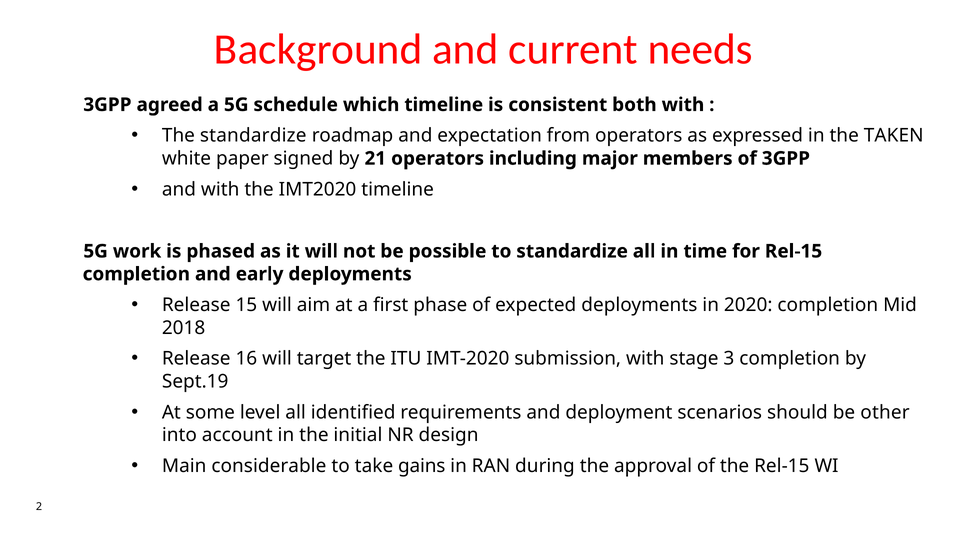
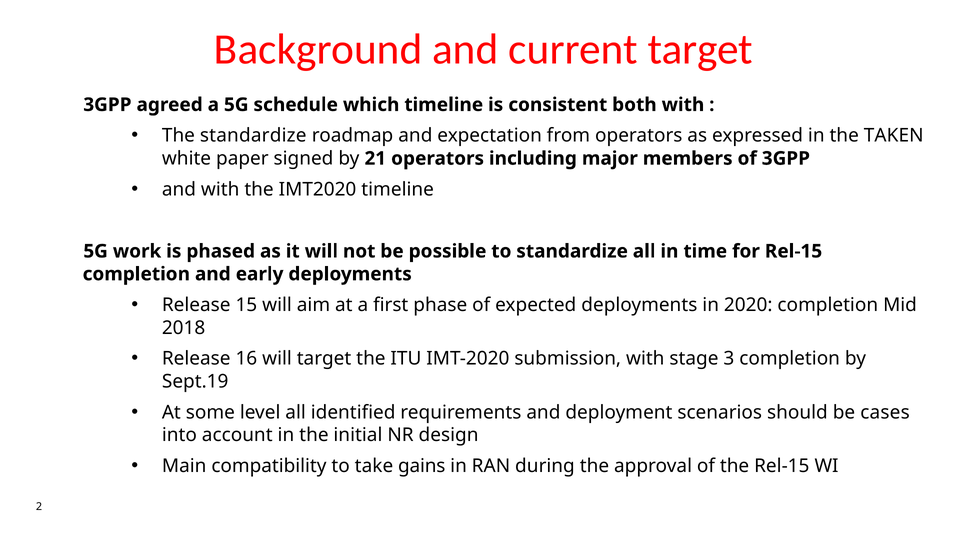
current needs: needs -> target
other: other -> cases
considerable: considerable -> compatibility
